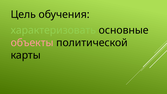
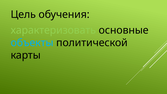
объекты colour: pink -> light blue
